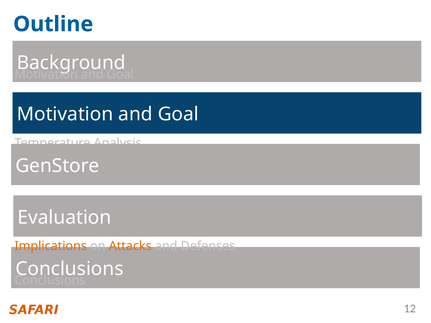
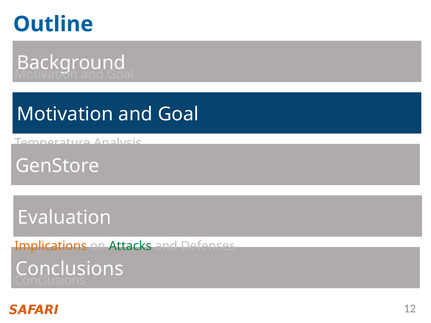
Attacks colour: orange -> green
